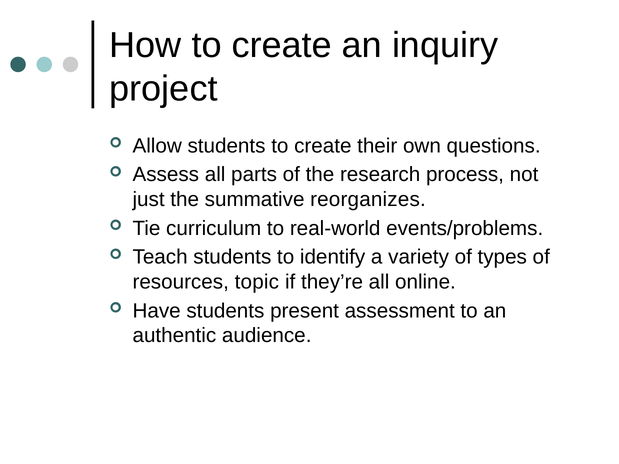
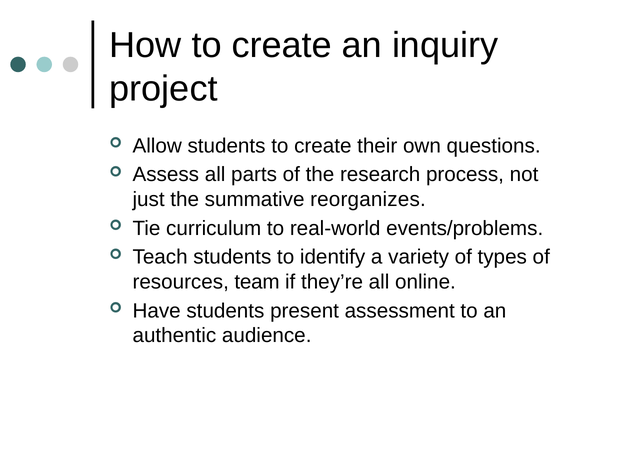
topic: topic -> team
